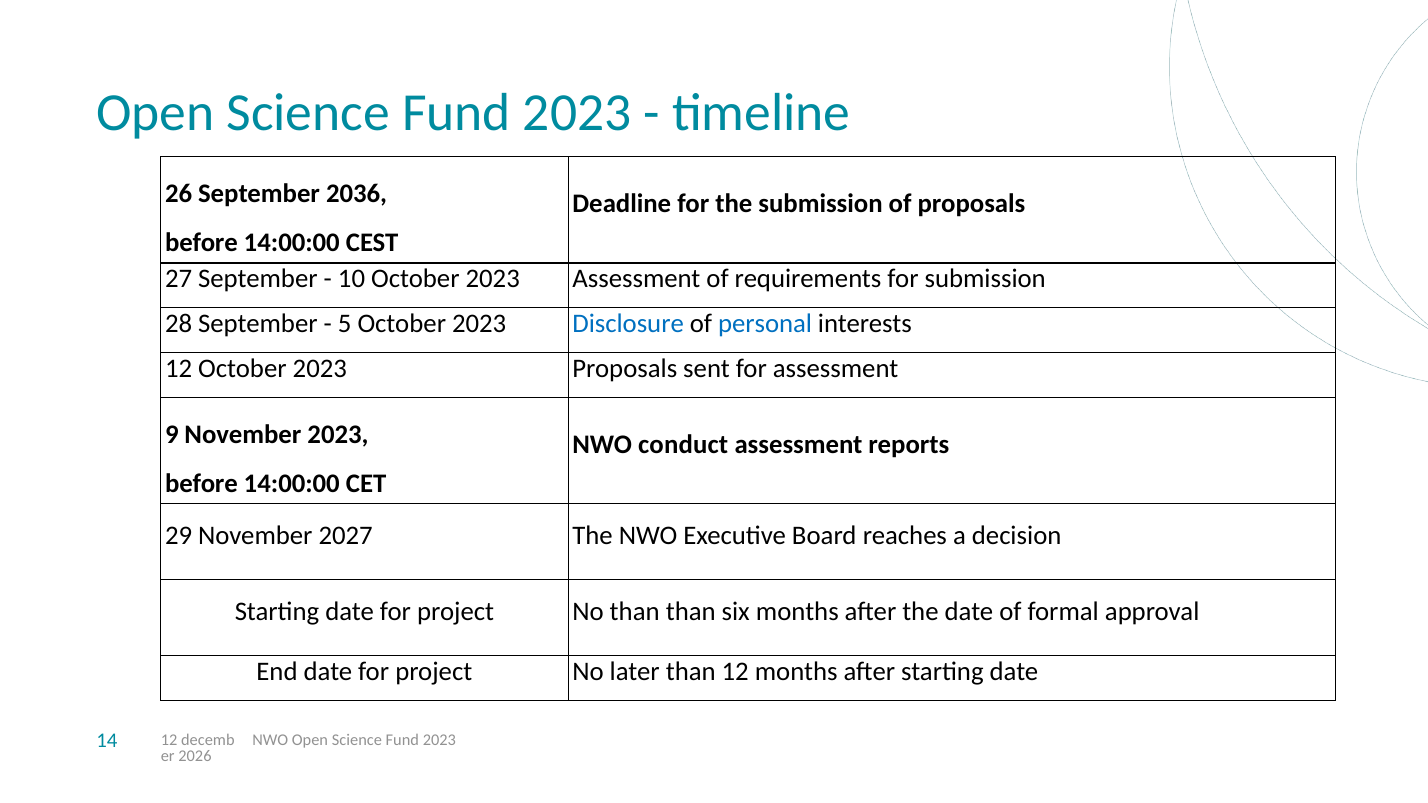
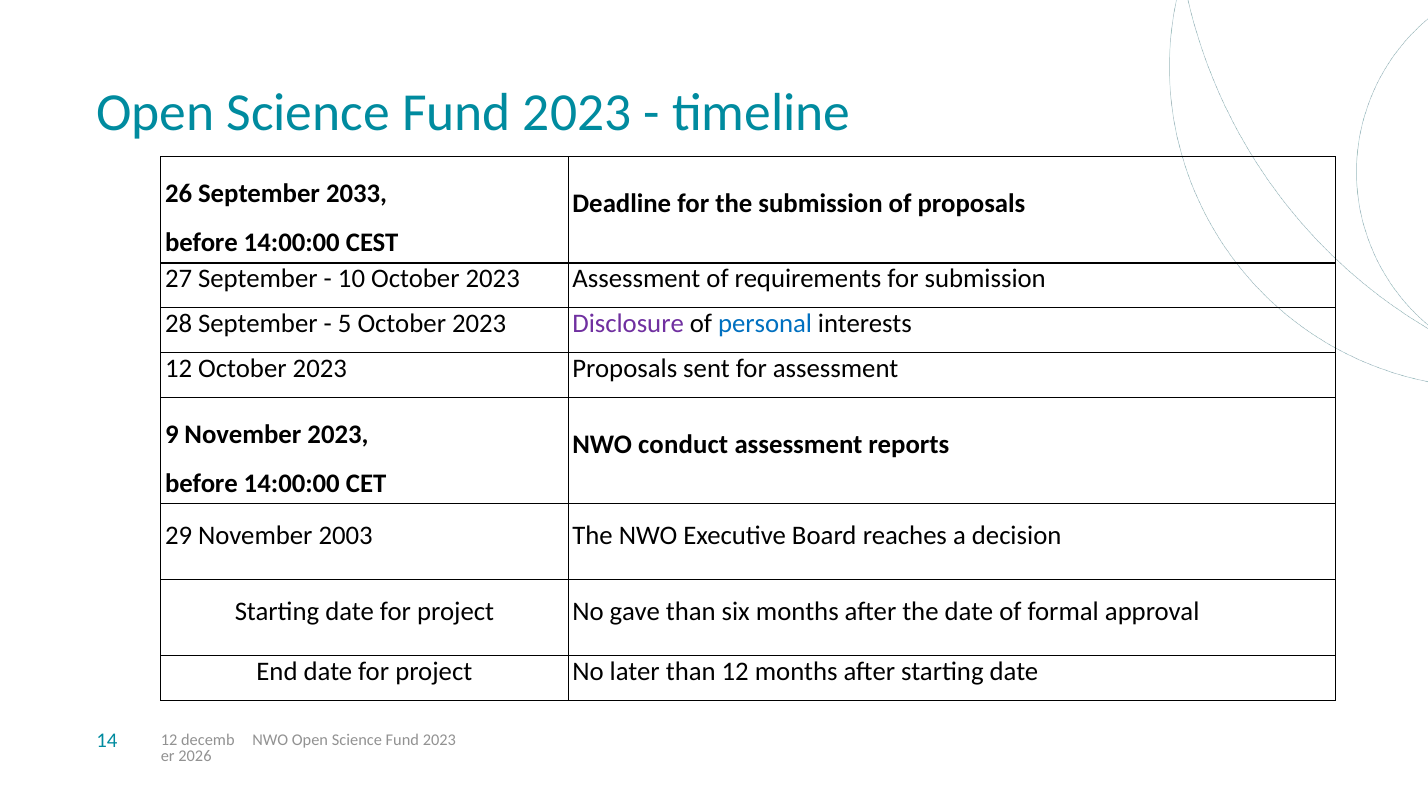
2036: 2036 -> 2033
Disclosure colour: blue -> purple
2027: 2027 -> 2003
No than: than -> gave
